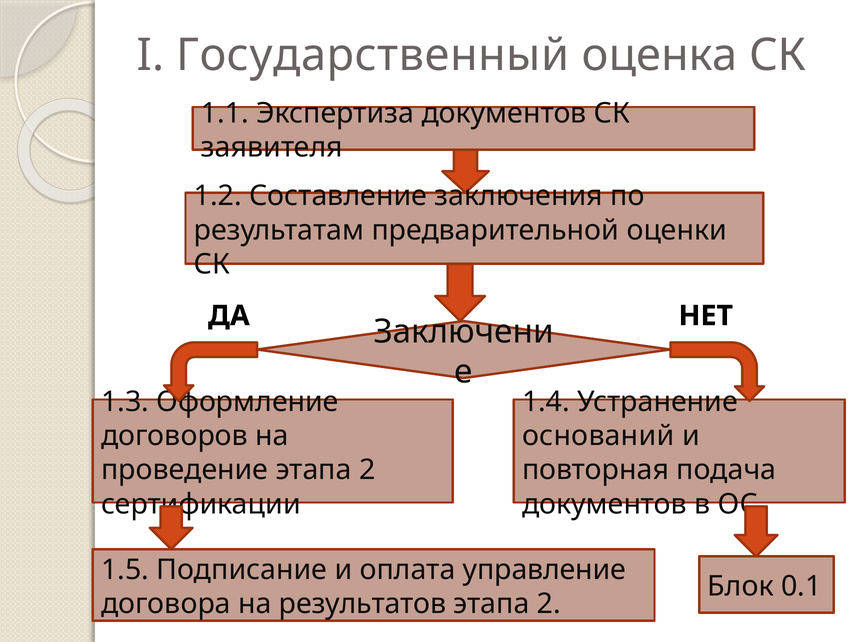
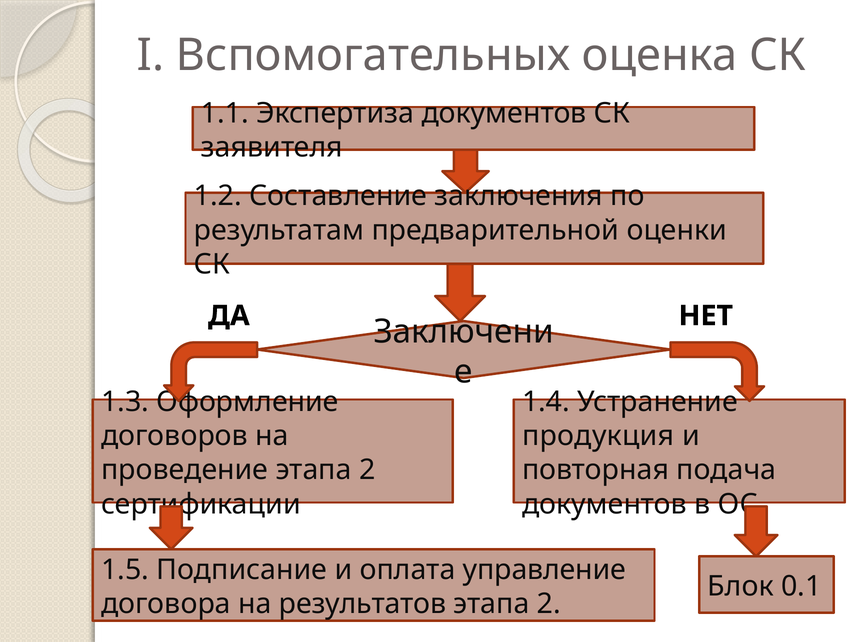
Государственный: Государственный -> Вспомогательных
оснований: оснований -> продукция
